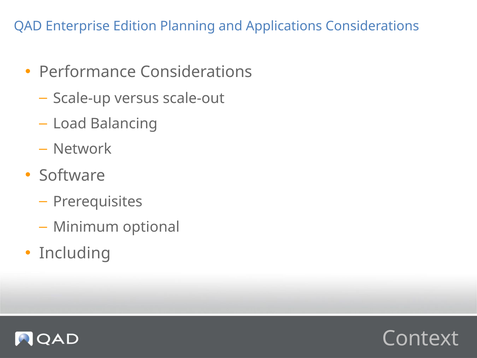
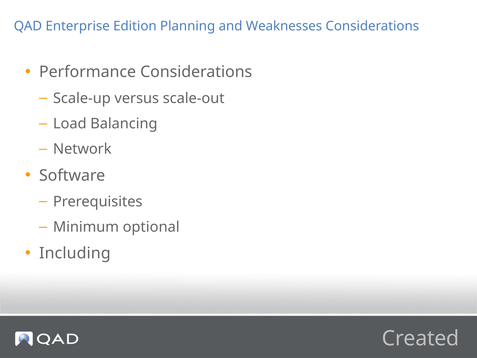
Applications: Applications -> Weaknesses
Context: Context -> Created
